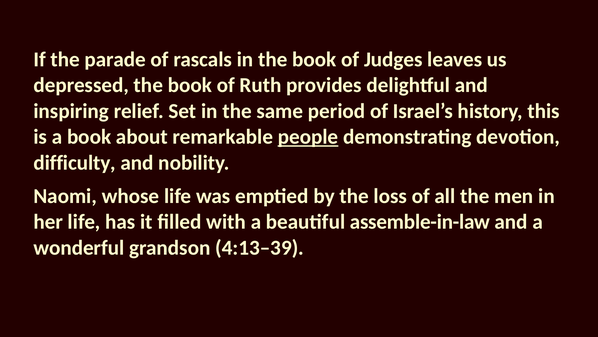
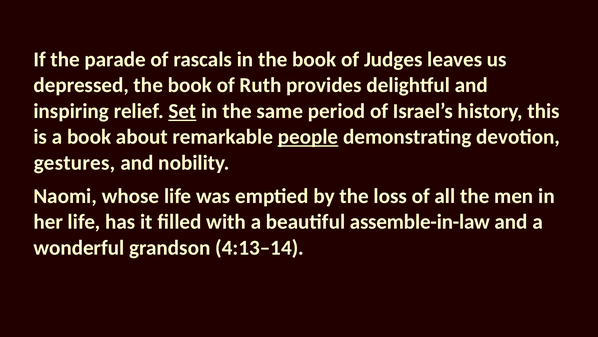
Set underline: none -> present
difficulty: difficulty -> gestures
4:13–39: 4:13–39 -> 4:13–14
